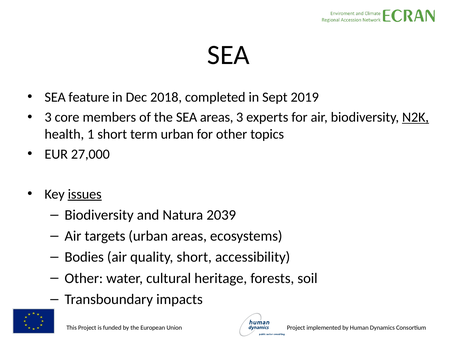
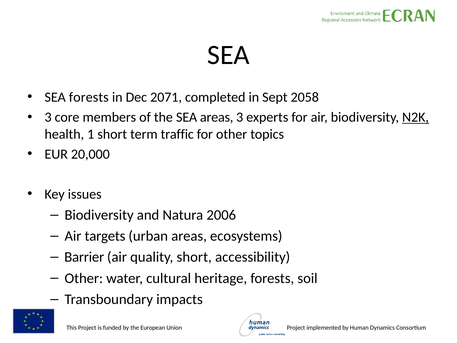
SEA feature: feature -> forests
2018: 2018 -> 2071
2019: 2019 -> 2058
term urban: urban -> traffic
27,000: 27,000 -> 20,000
issues underline: present -> none
2039: 2039 -> 2006
Bodies: Bodies -> Barrier
